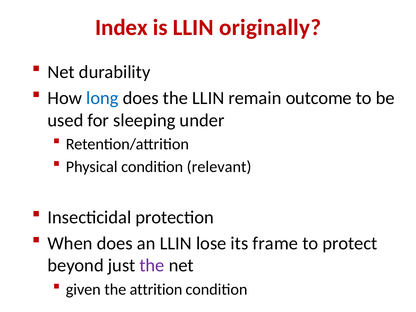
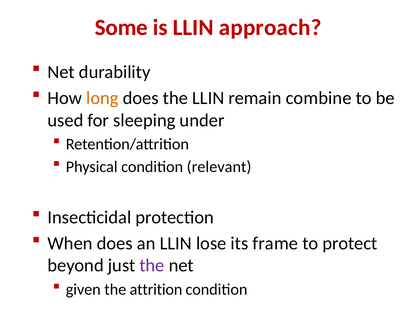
Index: Index -> Some
originally: originally -> approach
long colour: blue -> orange
outcome: outcome -> combine
